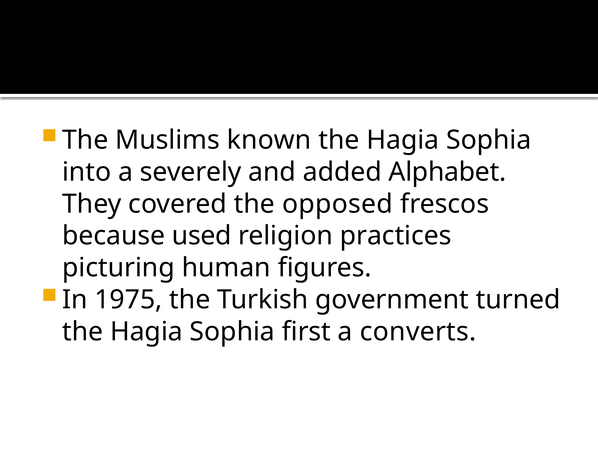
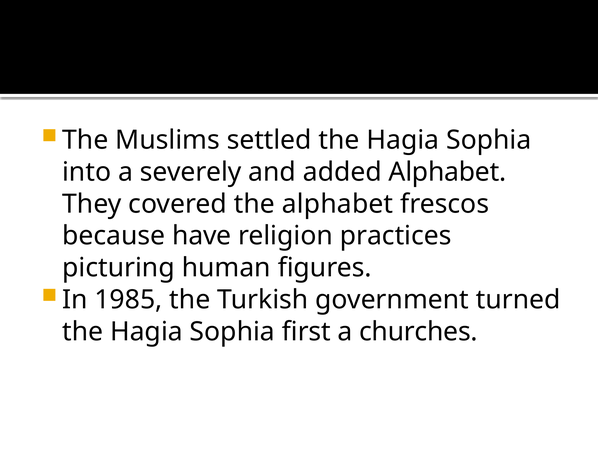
known: known -> settled
the opposed: opposed -> alphabet
used: used -> have
1975: 1975 -> 1985
converts: converts -> churches
